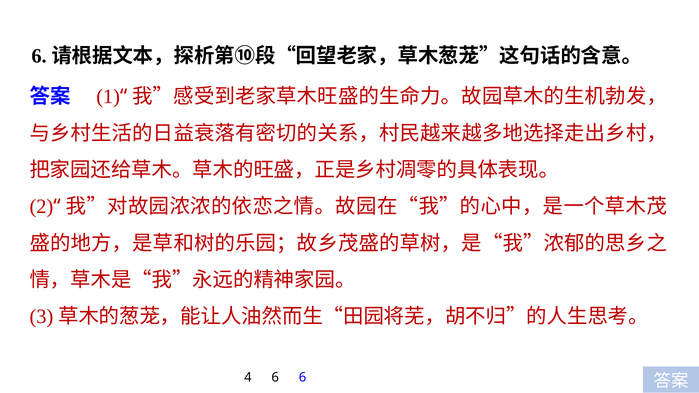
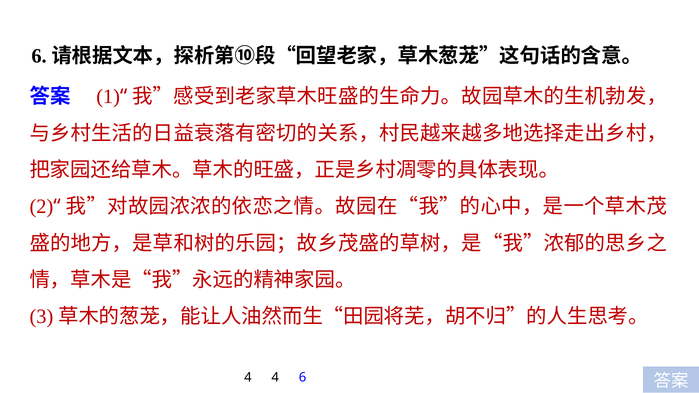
4 6: 6 -> 4
